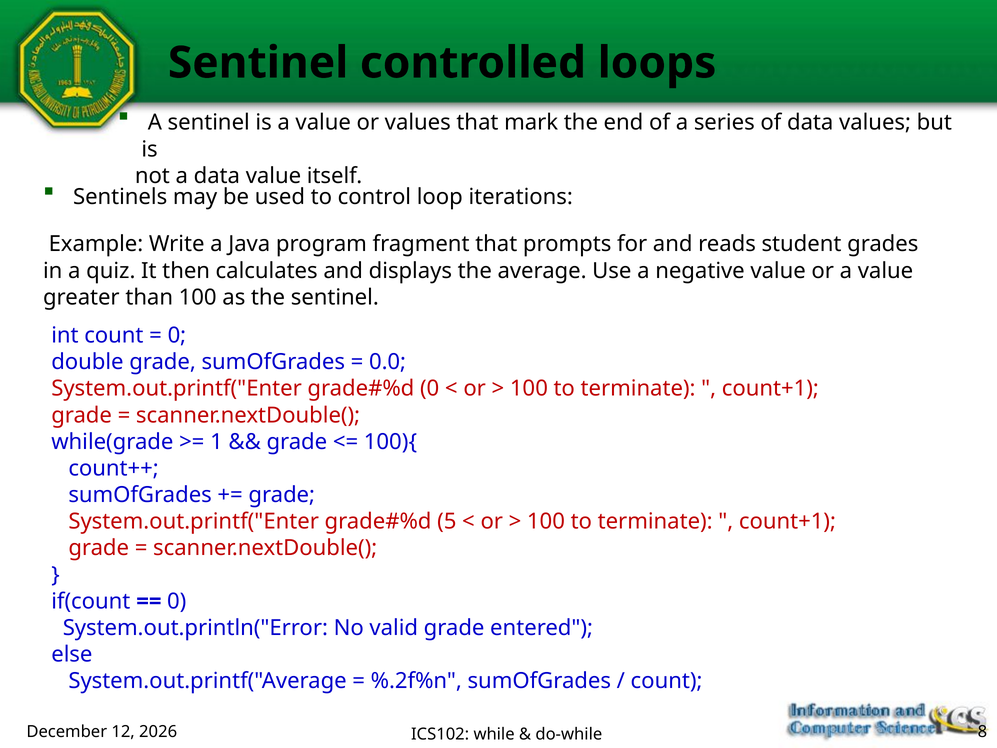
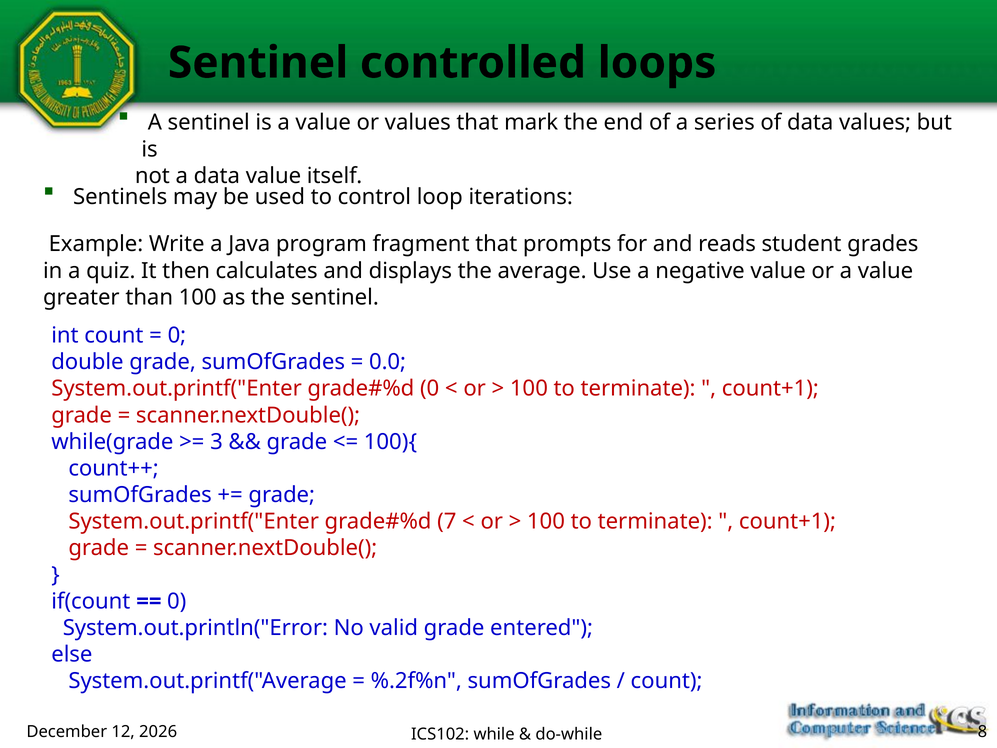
1: 1 -> 3
5: 5 -> 7
